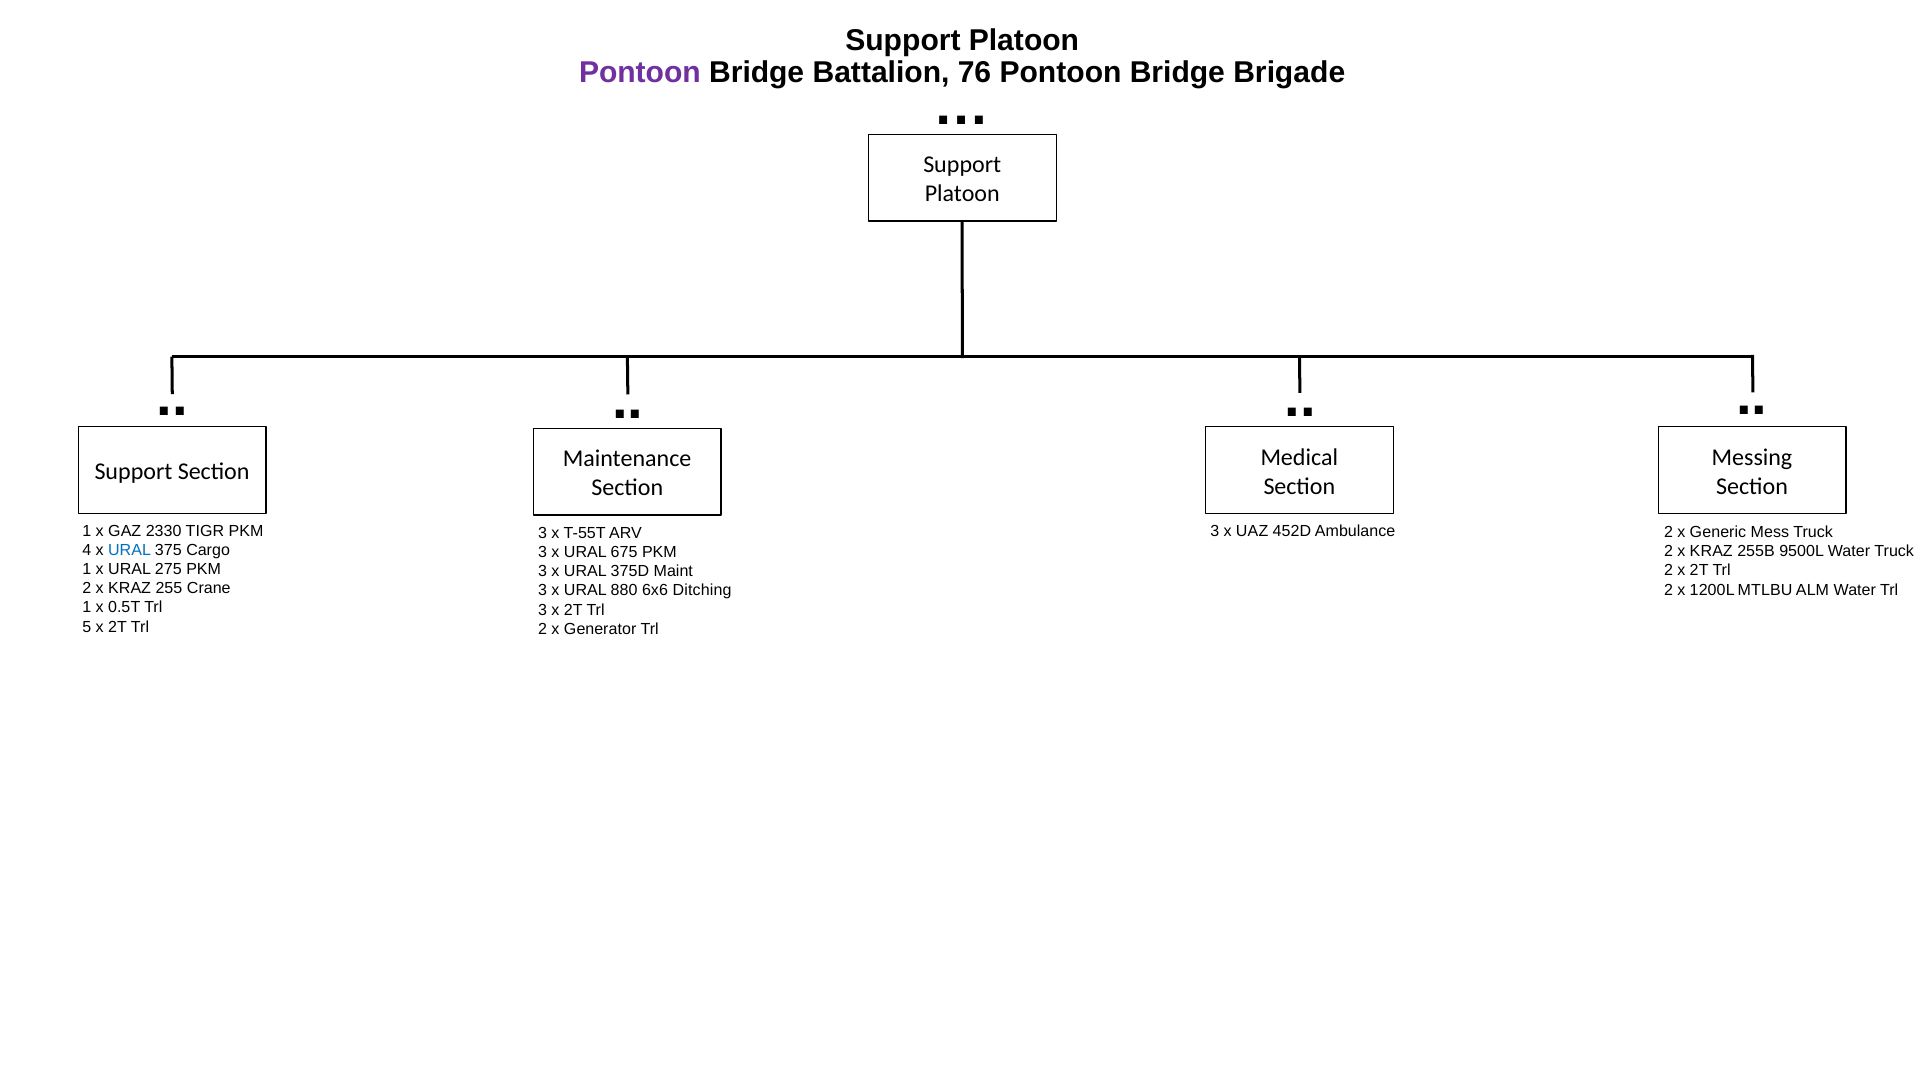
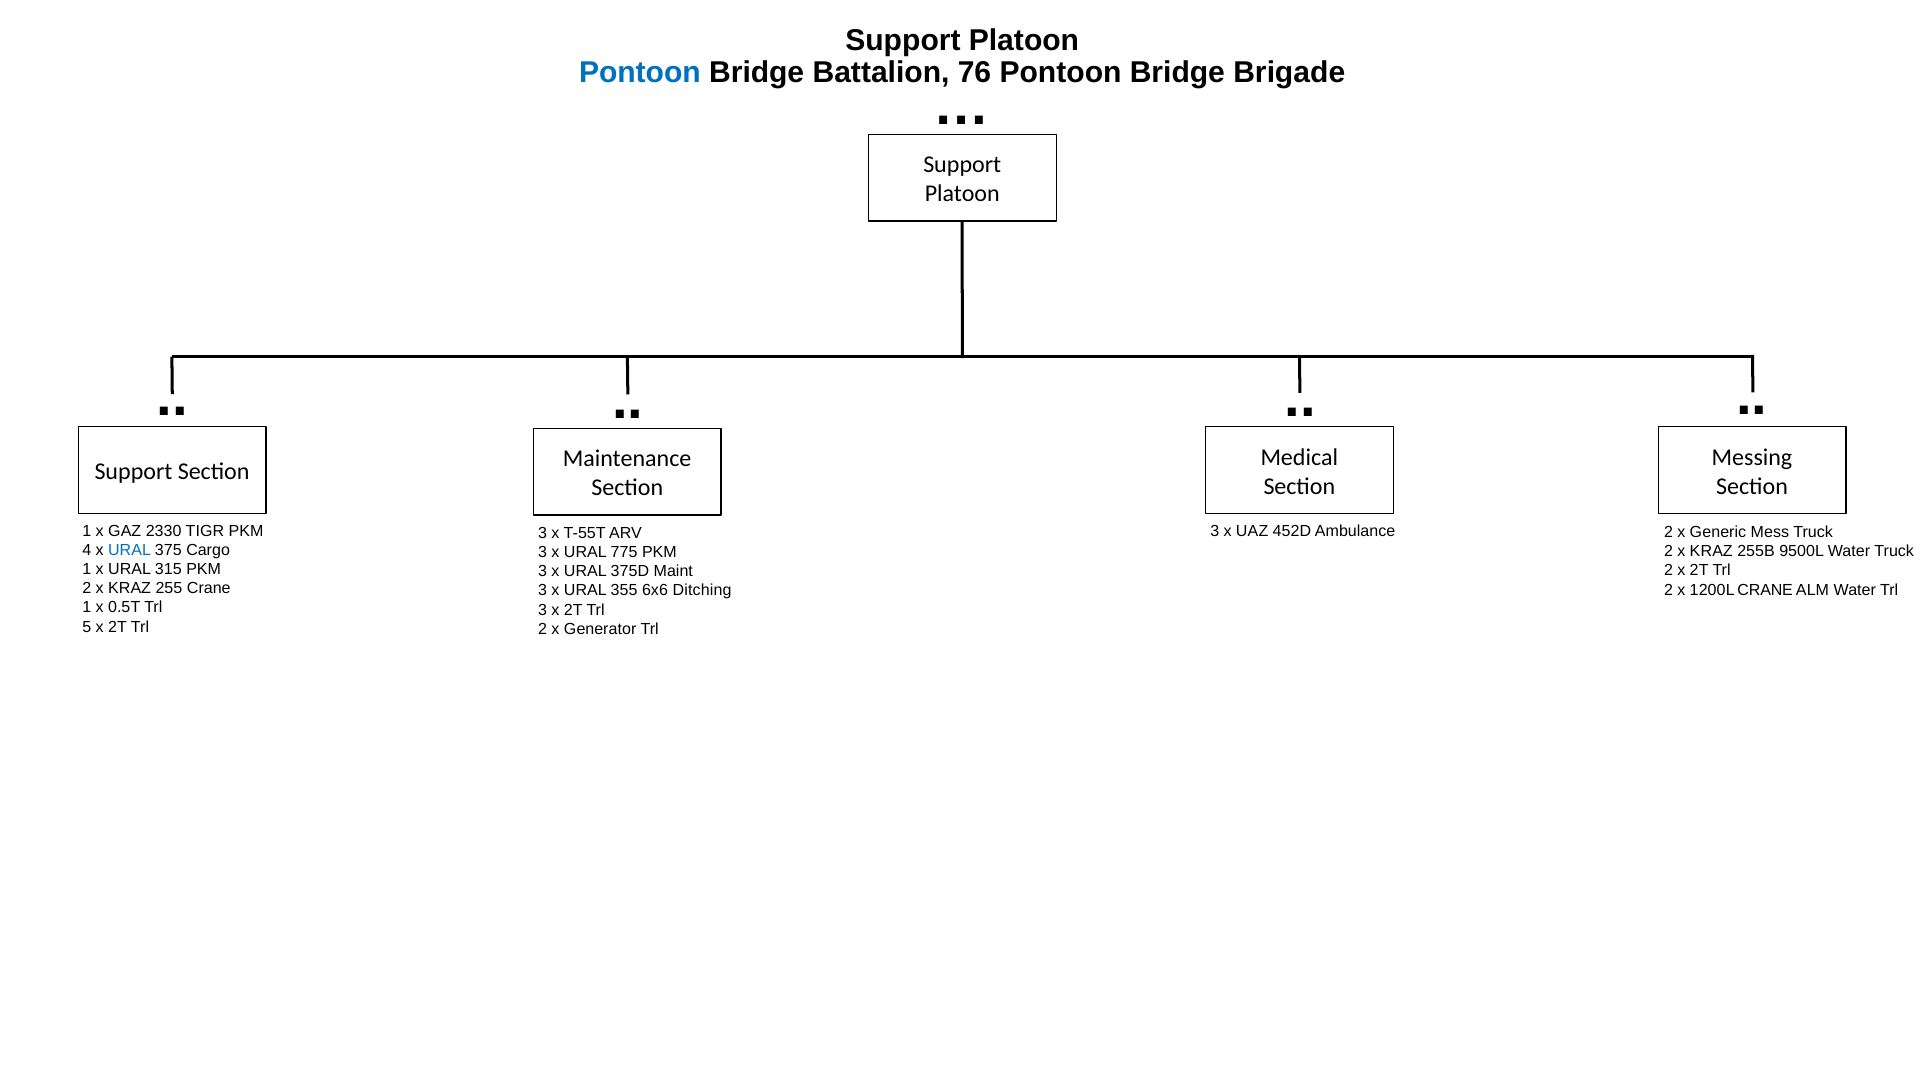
Pontoon at (640, 73) colour: purple -> blue
675: 675 -> 775
275: 275 -> 315
1200L MTLBU: MTLBU -> CRANE
880: 880 -> 355
